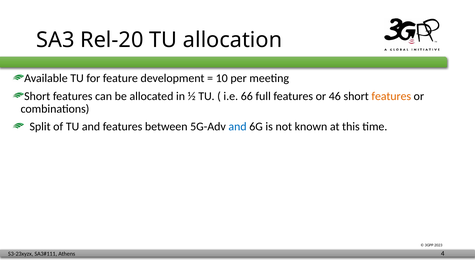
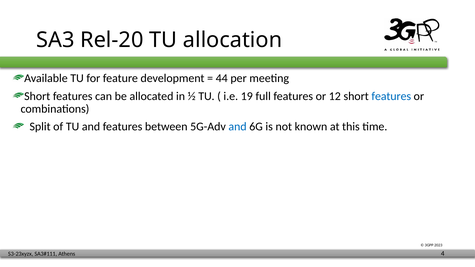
10: 10 -> 44
66: 66 -> 19
46: 46 -> 12
features at (391, 96) colour: orange -> blue
